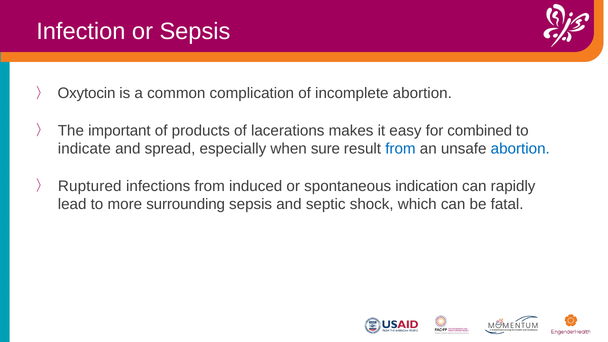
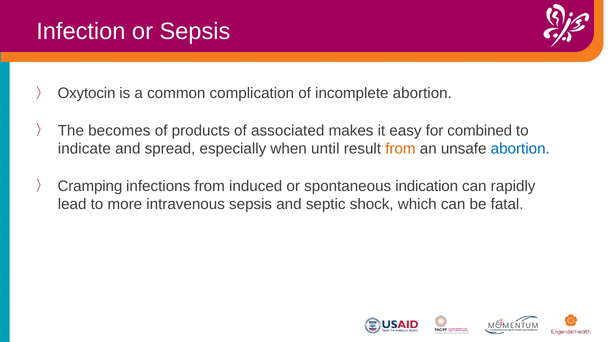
important: important -> becomes
lacerations: lacerations -> associated
sure: sure -> until
from at (400, 149) colour: blue -> orange
Ruptured: Ruptured -> Cramping
surrounding: surrounding -> intravenous
